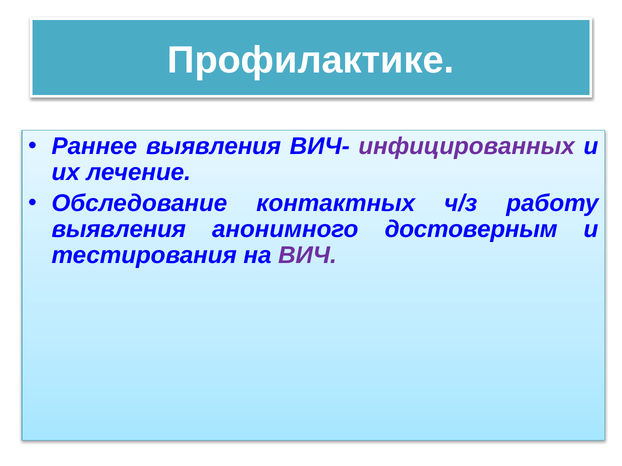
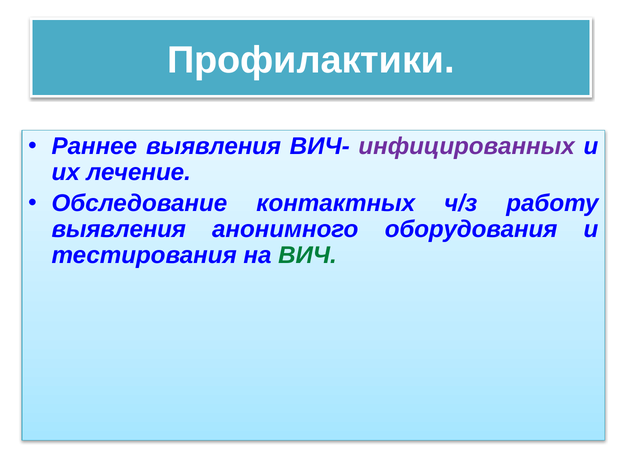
Профилактике: Профилактике -> Профилактики
достоверным: достоверным -> оборудования
ВИЧ colour: purple -> green
